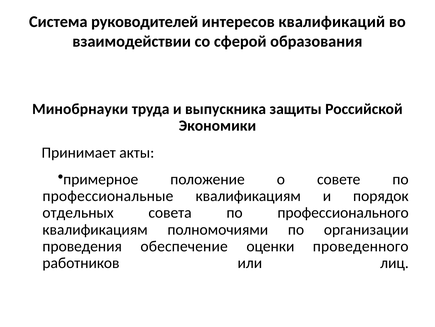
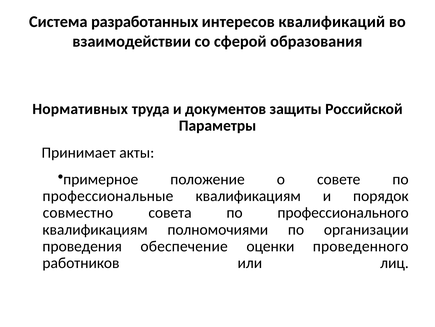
руководителей: руководителей -> разработанных
Минобрнауки: Минобрнауки -> Нормативных
выпускника: выпускника -> документов
Экономики: Экономики -> Параметры
отдельных: отдельных -> совместно
